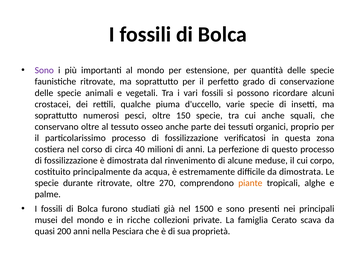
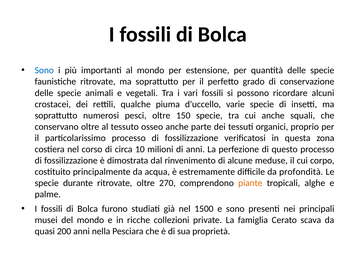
Sono at (44, 70) colour: purple -> blue
40: 40 -> 10
da dimostrata: dimostrata -> profondità
